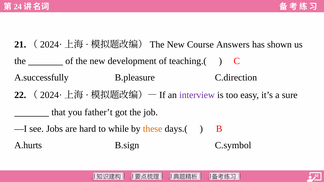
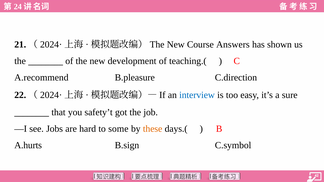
A.successfully: A.successfully -> A.recommend
interview colour: purple -> blue
father’t: father’t -> safety’t
while: while -> some
